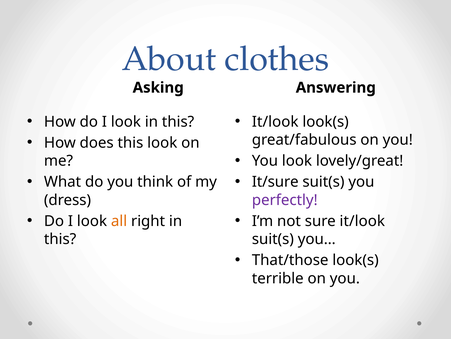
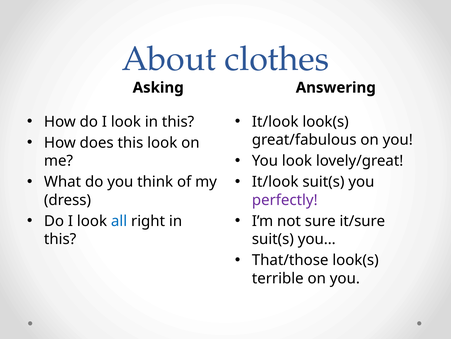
It/sure at (275, 182): It/sure -> It/look
all colour: orange -> blue
sure it/look: it/look -> it/sure
